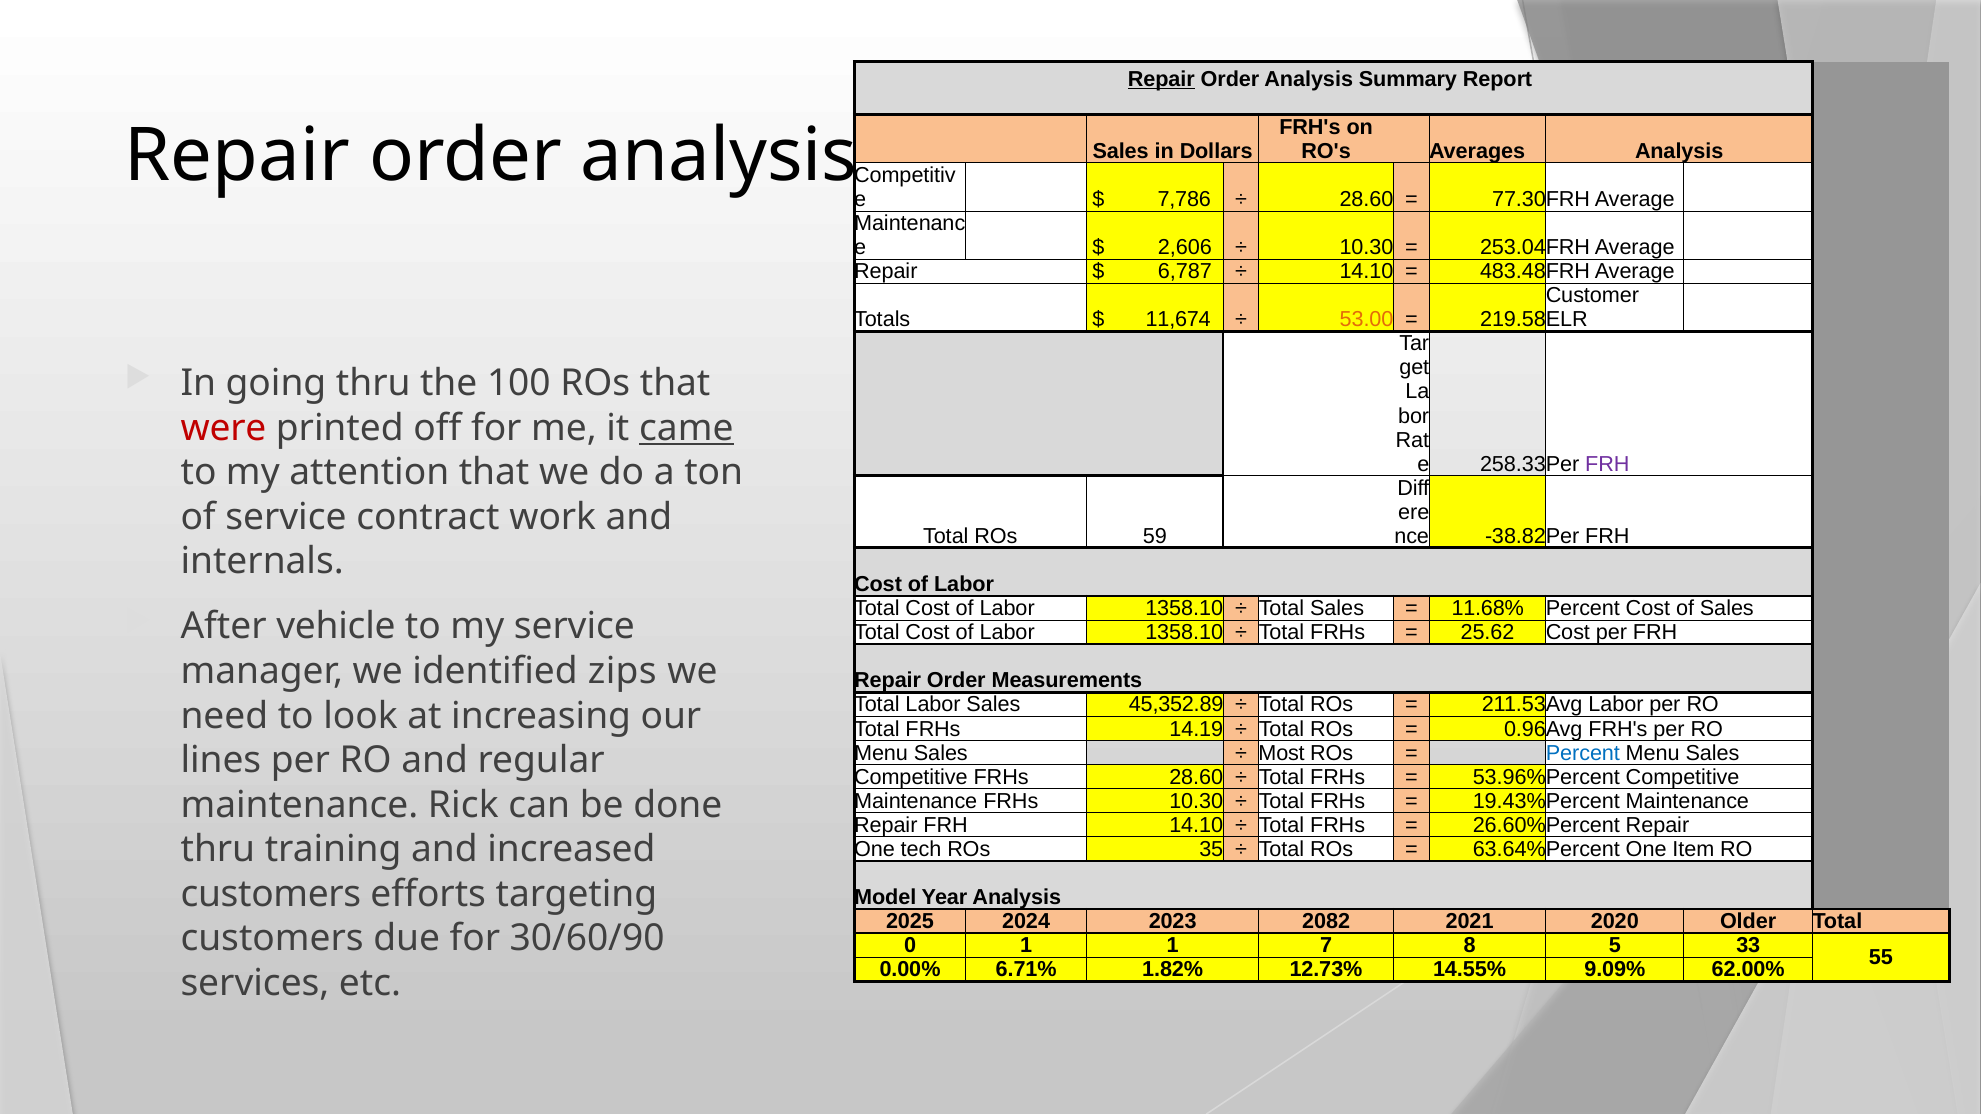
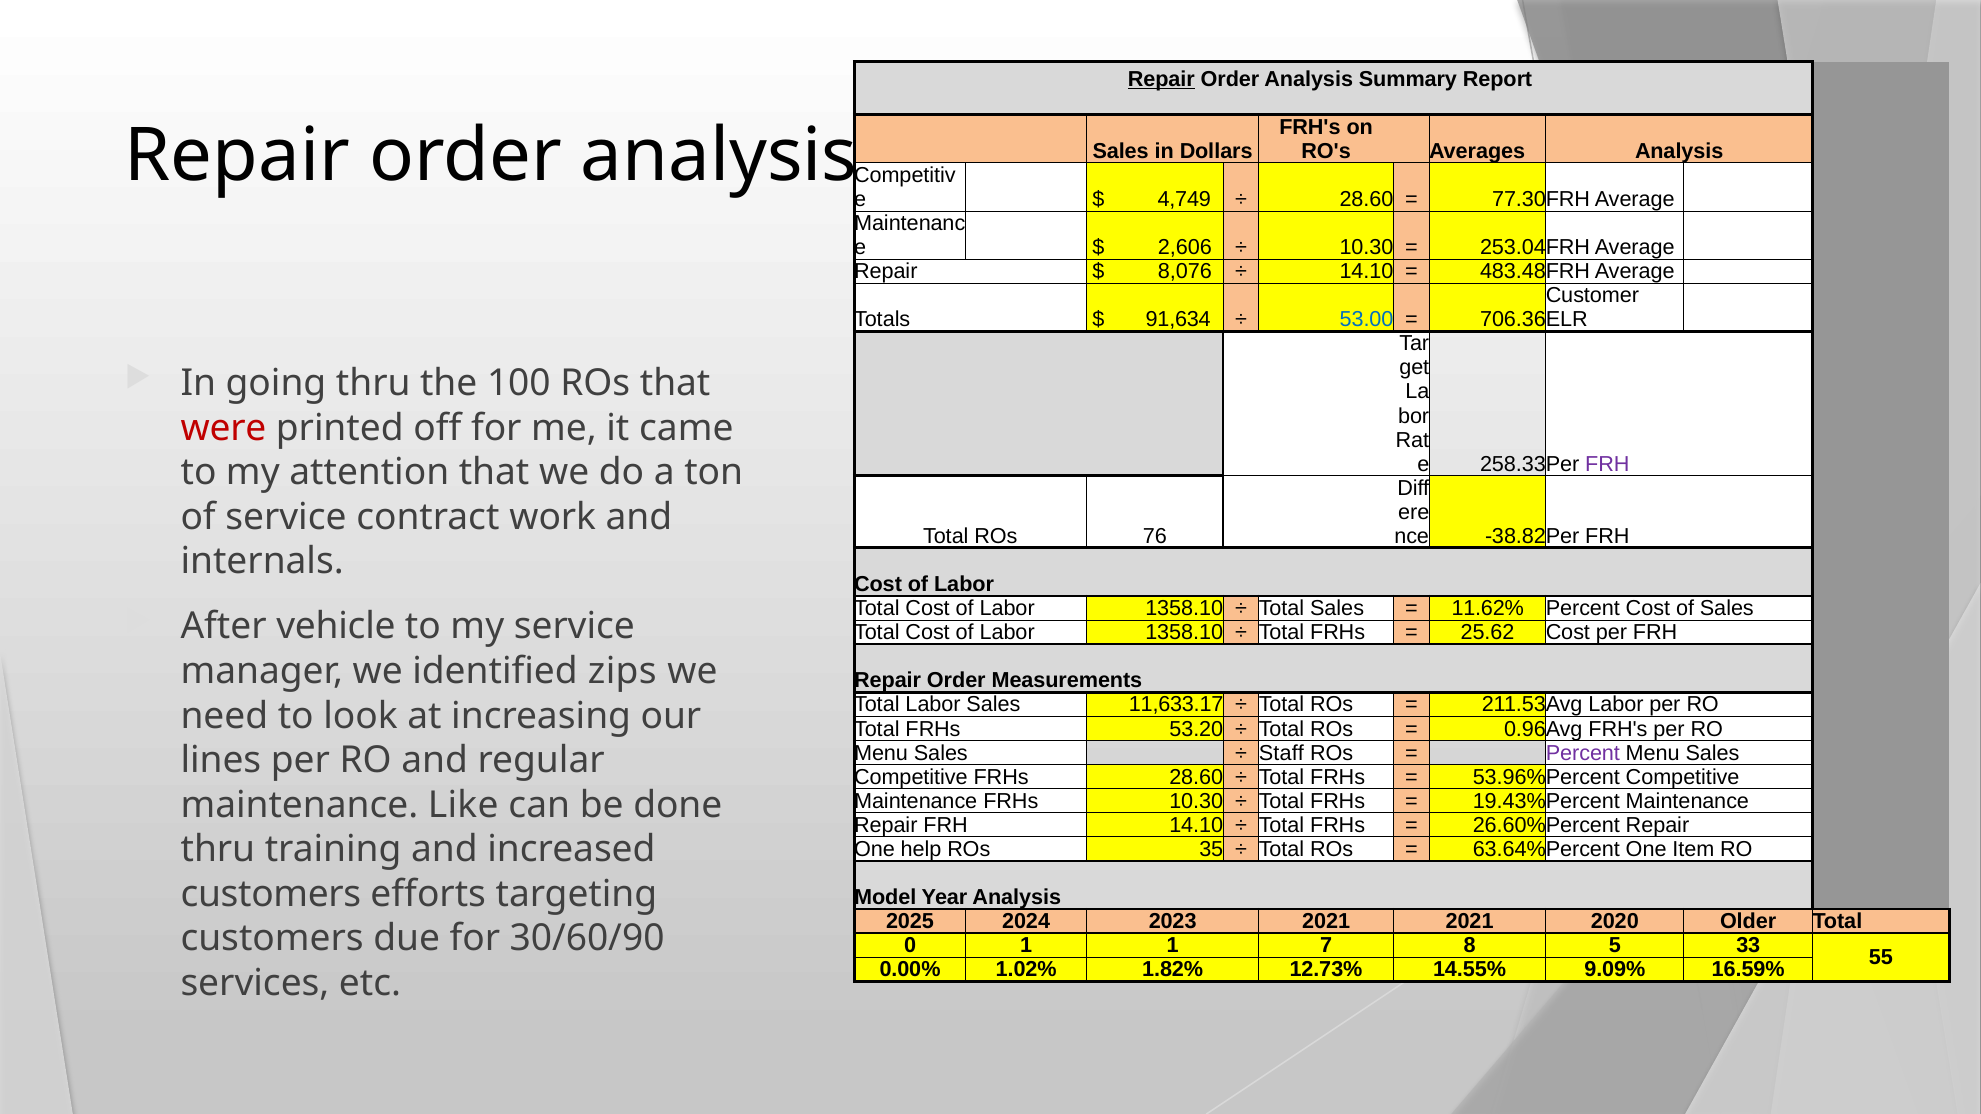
7,786: 7,786 -> 4,749
6,787: 6,787 -> 8,076
11,674: 11,674 -> 91,634
53.00 colour: orange -> blue
219.58: 219.58 -> 706.36
came underline: present -> none
59: 59 -> 76
11.68%: 11.68% -> 11.62%
45,352.89: 45,352.89 -> 11,633.17
14.19: 14.19 -> 53.20
Most: Most -> Staff
Percent at (1583, 753) colour: blue -> purple
Rick: Rick -> Like
tech: tech -> help
2023 2082: 2082 -> 2021
6.71%: 6.71% -> 1.02%
62.00%: 62.00% -> 16.59%
